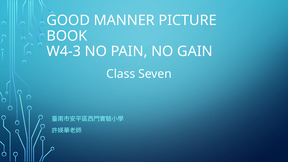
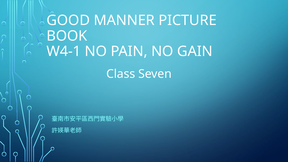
W4-3: W4-3 -> W4-1
